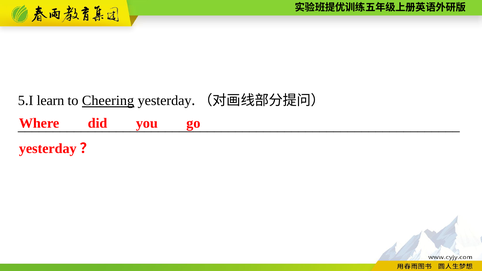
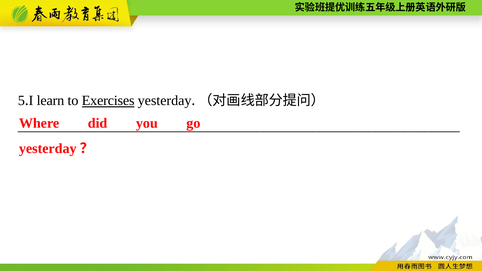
Cheering: Cheering -> Exercises
